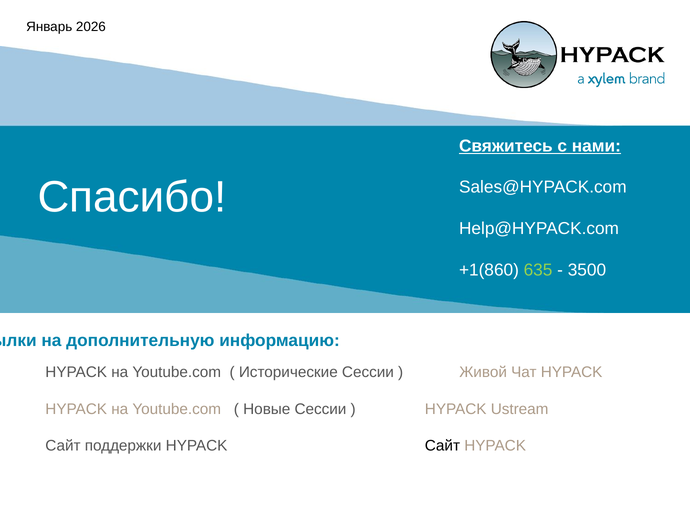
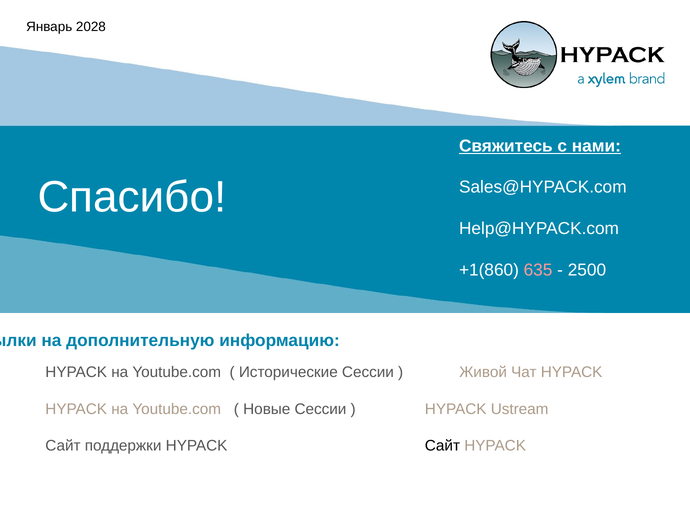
2026: 2026 -> 2028
635 colour: light green -> pink
3500: 3500 -> 2500
